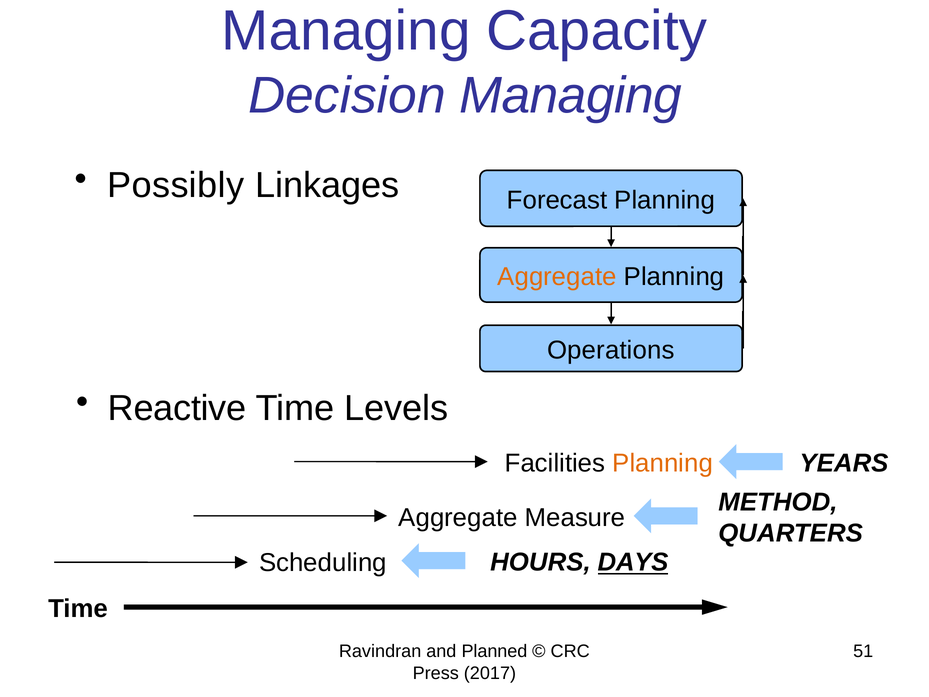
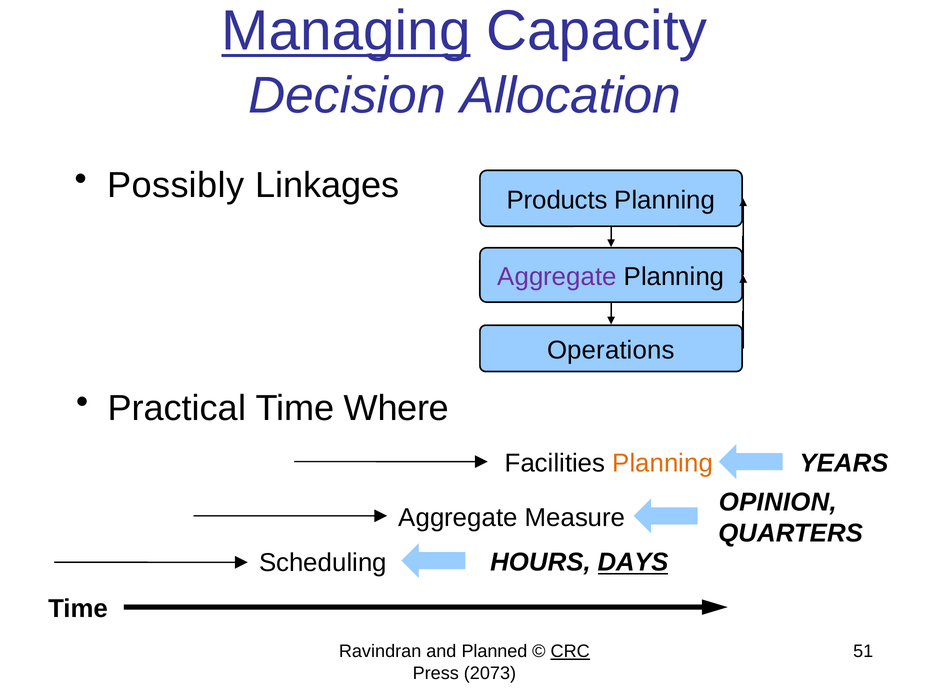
Managing at (346, 31) underline: none -> present
Decision Managing: Managing -> Allocation
Forecast: Forecast -> Products
Aggregate at (557, 277) colour: orange -> purple
Reactive: Reactive -> Practical
Levels: Levels -> Where
METHOD: METHOD -> OPINION
CRC underline: none -> present
2017: 2017 -> 2073
